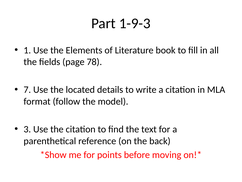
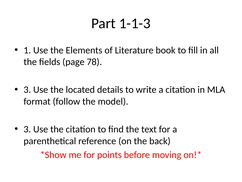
1-9-3: 1-9-3 -> 1-1-3
7 at (27, 89): 7 -> 3
